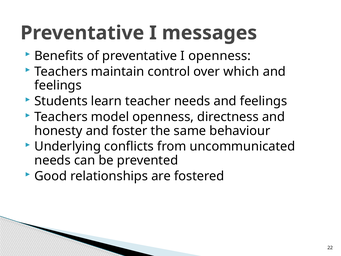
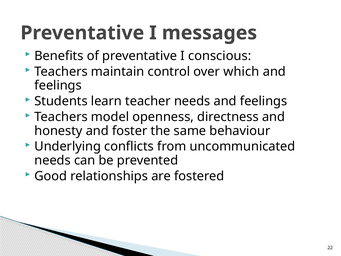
I openness: openness -> conscious
